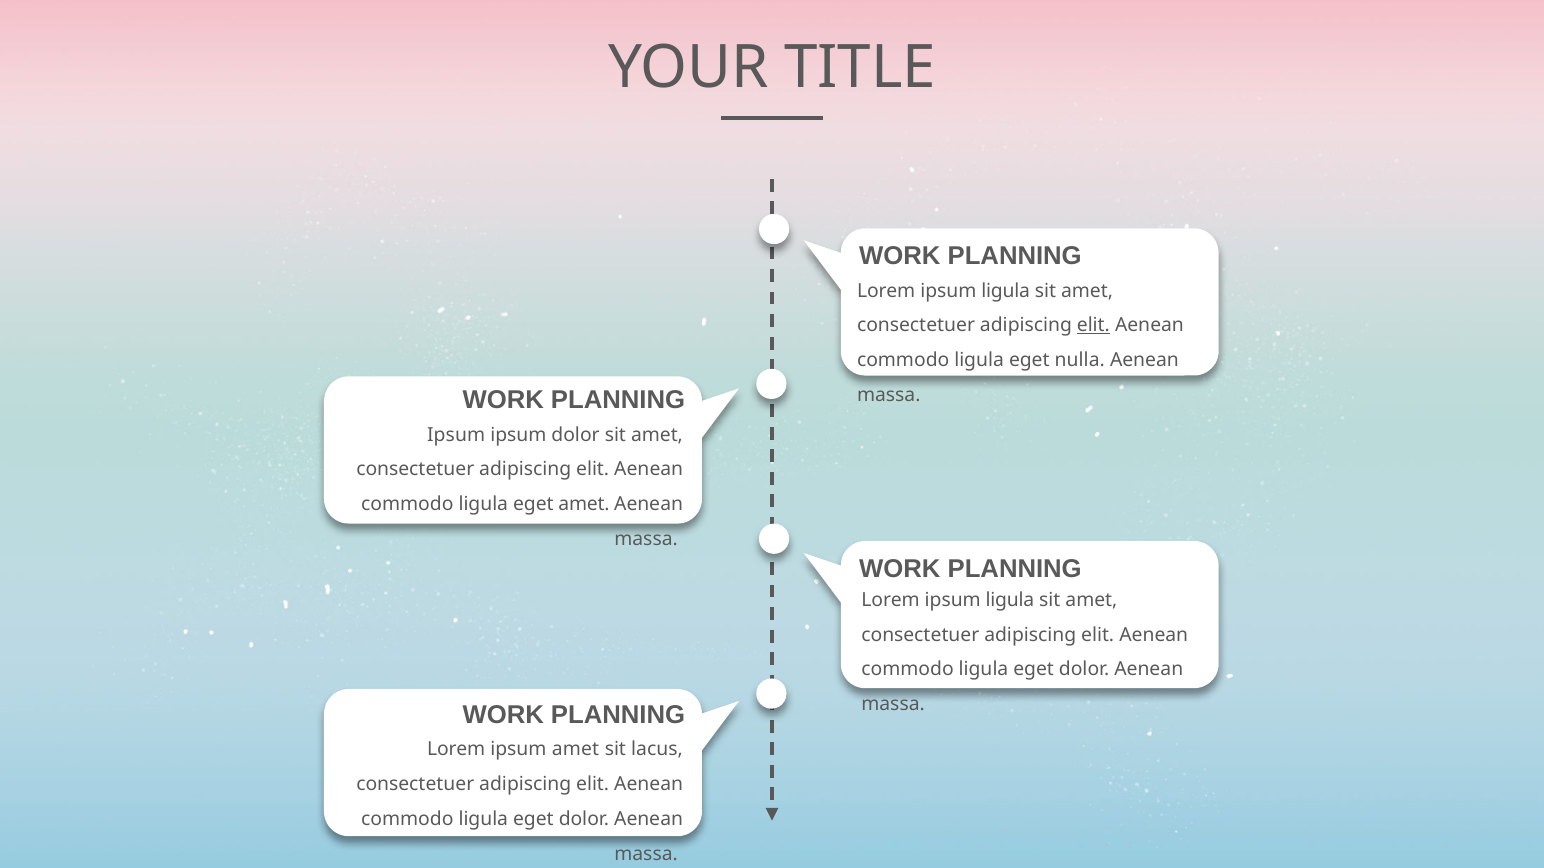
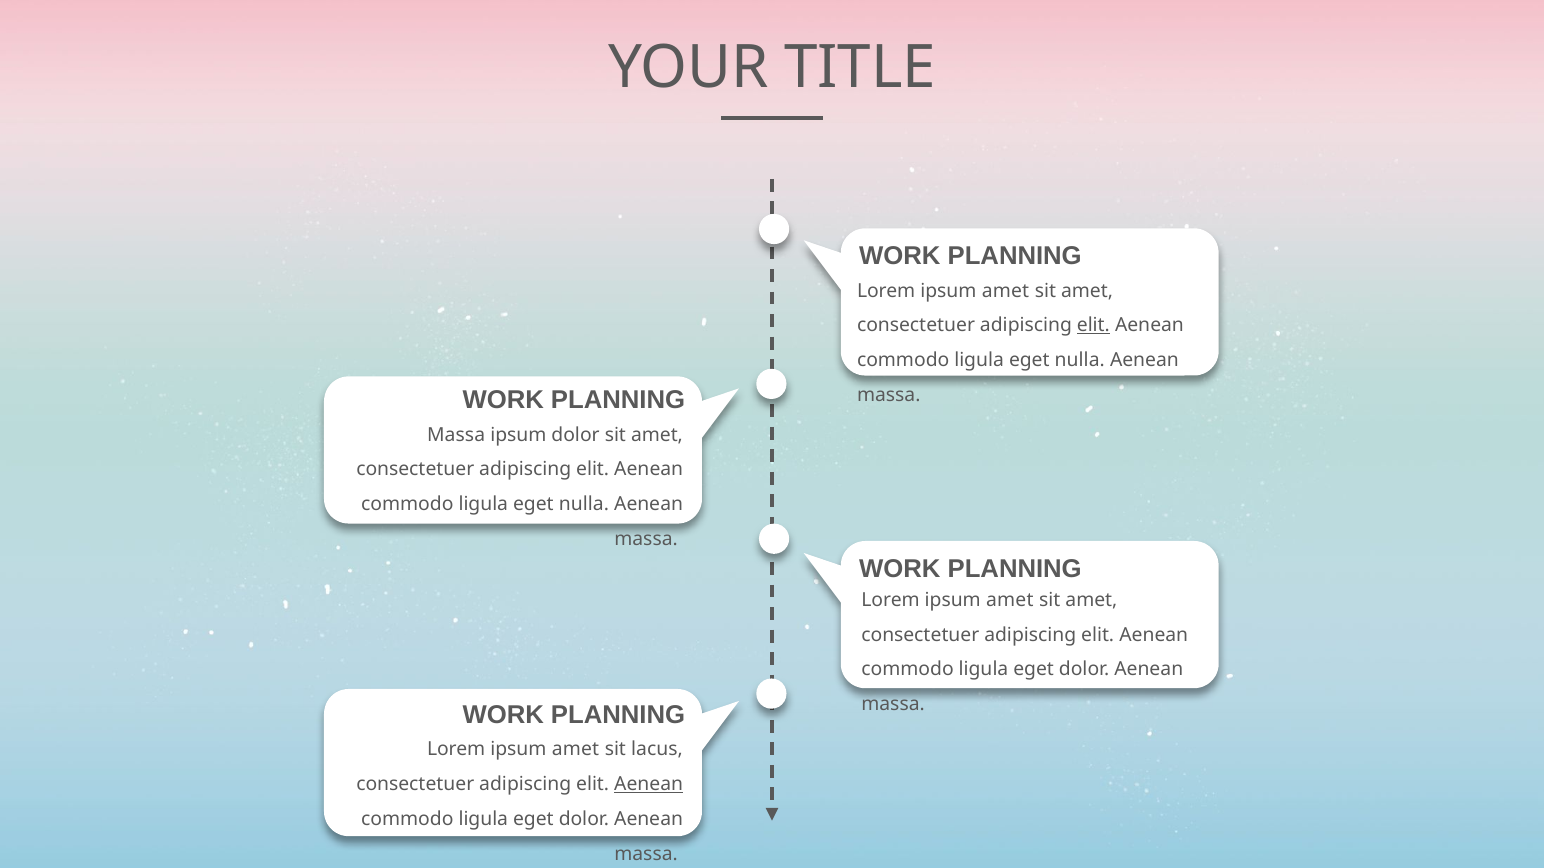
ligula at (1006, 291): ligula -> amet
Ipsum at (456, 435): Ipsum -> Massa
amet at (584, 505): amet -> nulla
ligula at (1010, 600): ligula -> amet
Aenean at (649, 785) underline: none -> present
